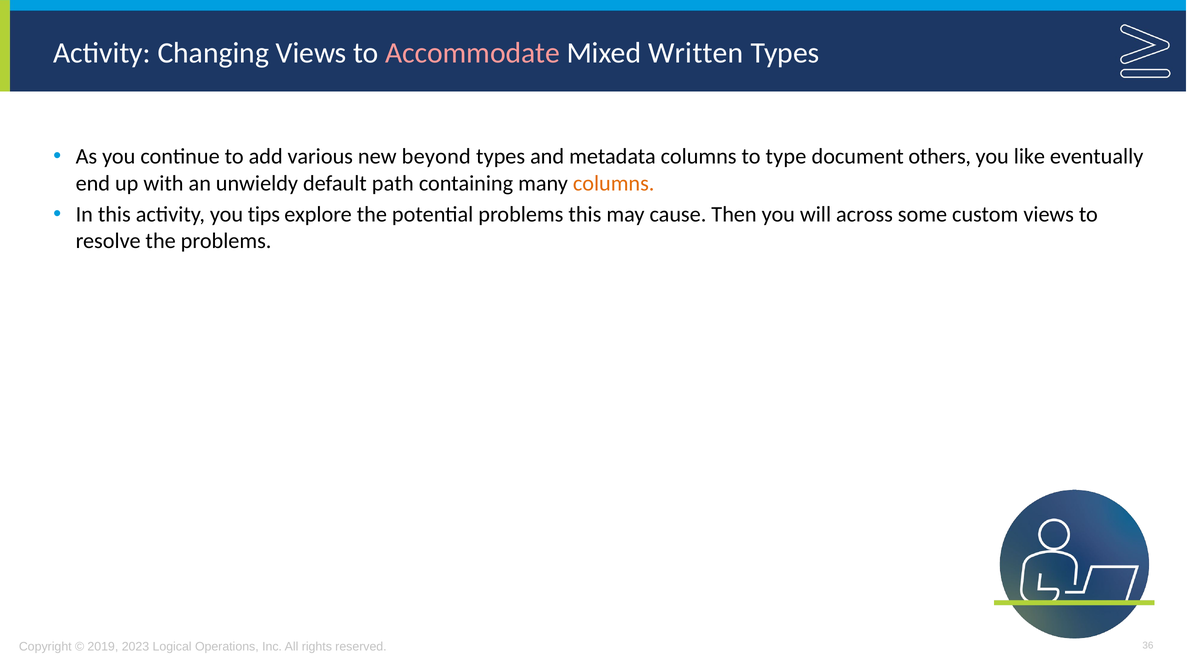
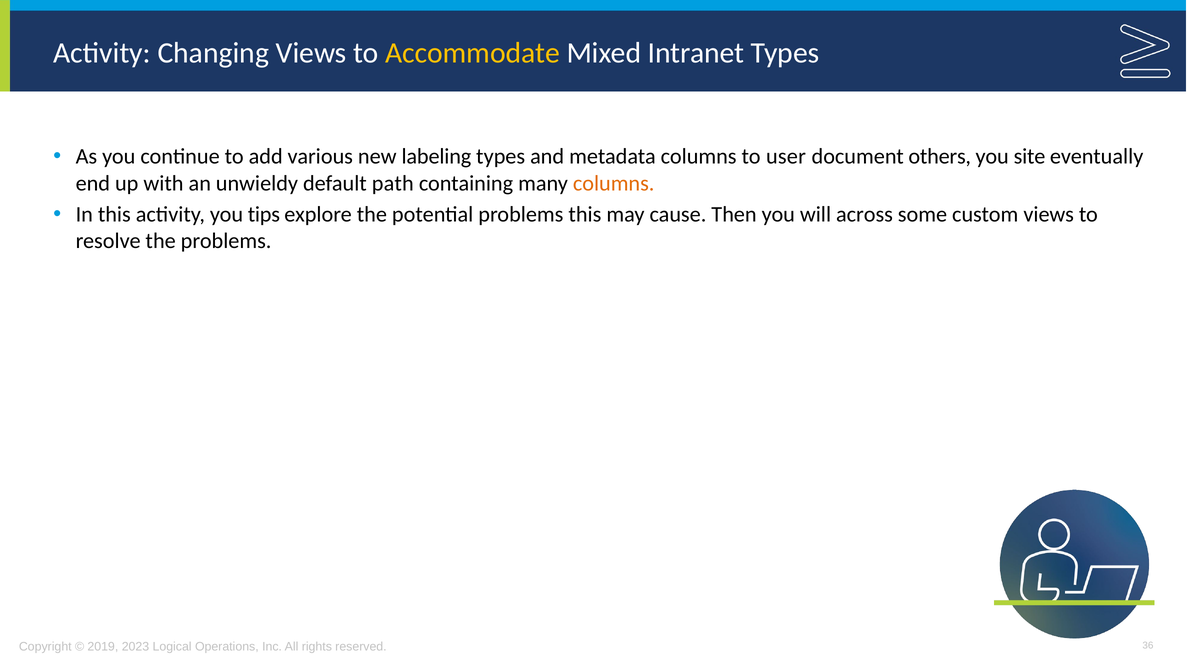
Accommodate colour: pink -> yellow
Written: Written -> Intranet
beyond: beyond -> labeling
type: type -> user
like: like -> site
